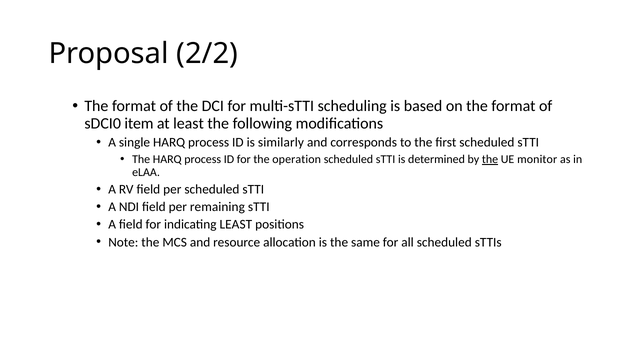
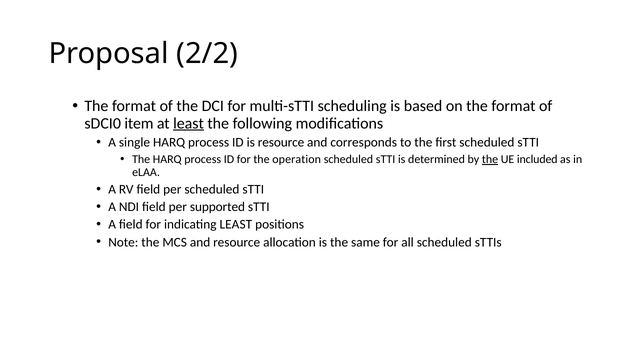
least at (189, 123) underline: none -> present
is similarly: similarly -> resource
monitor: monitor -> included
remaining: remaining -> supported
